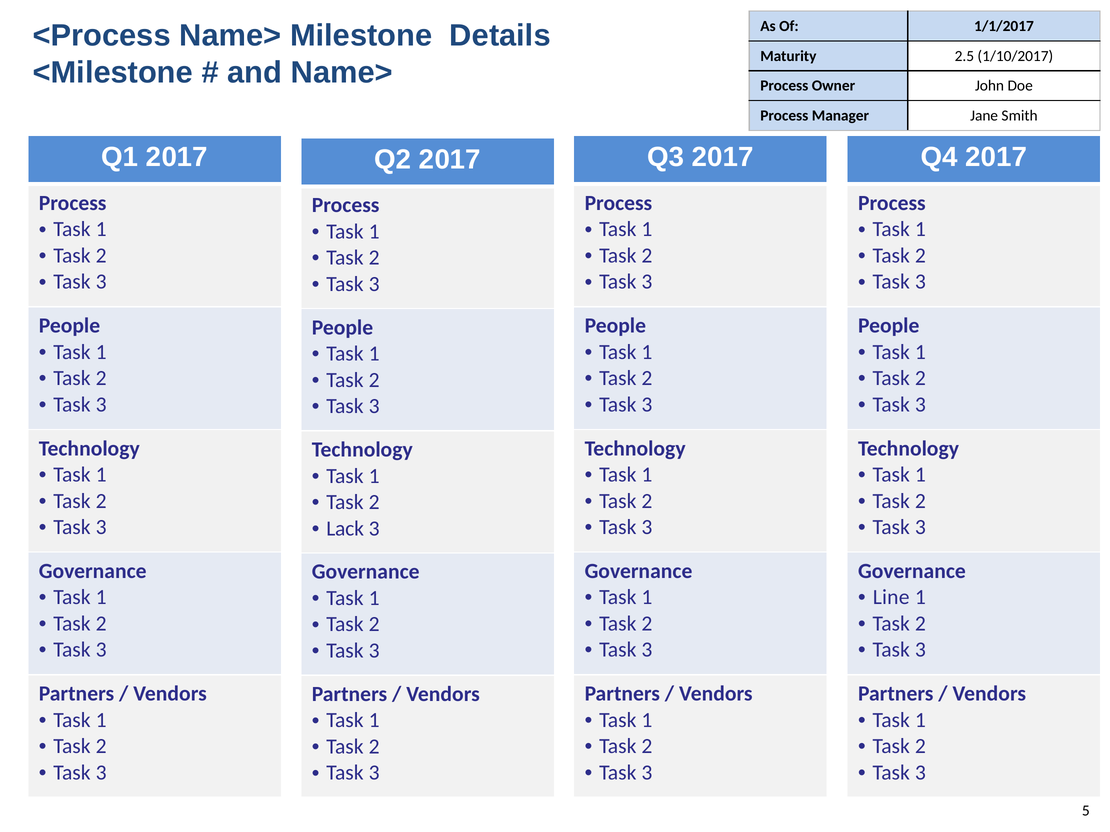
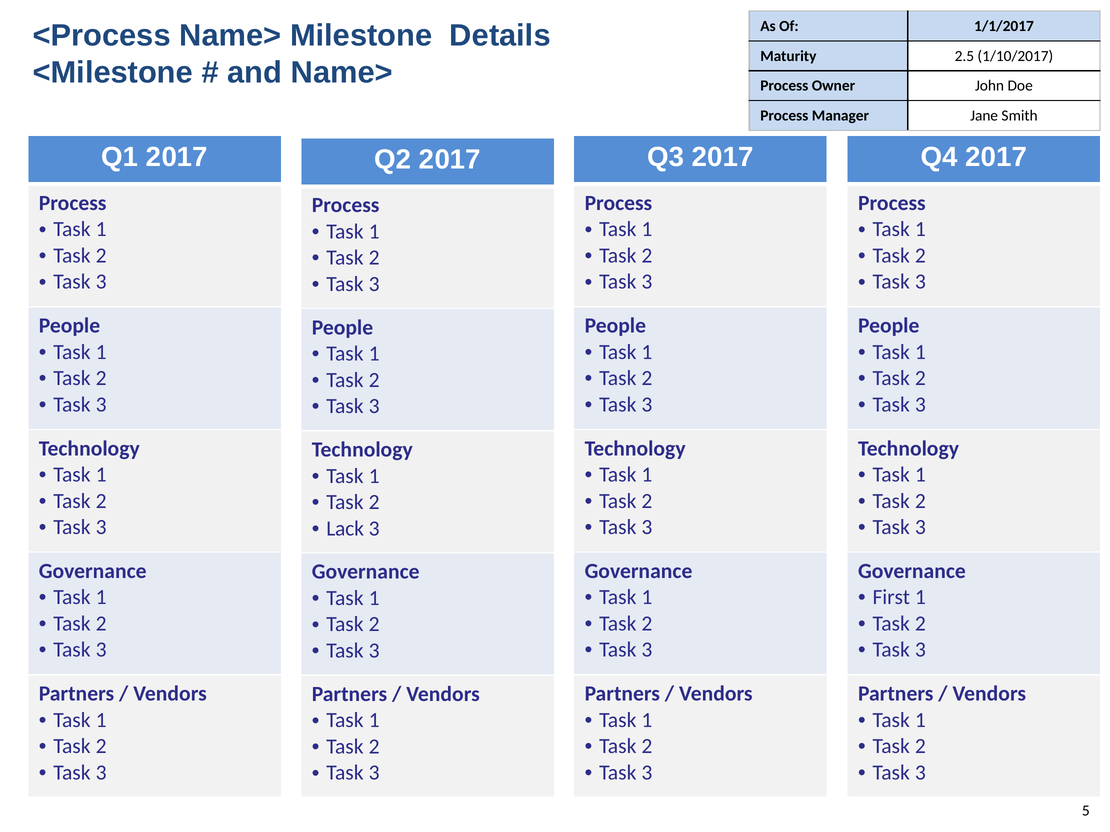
Line: Line -> First
